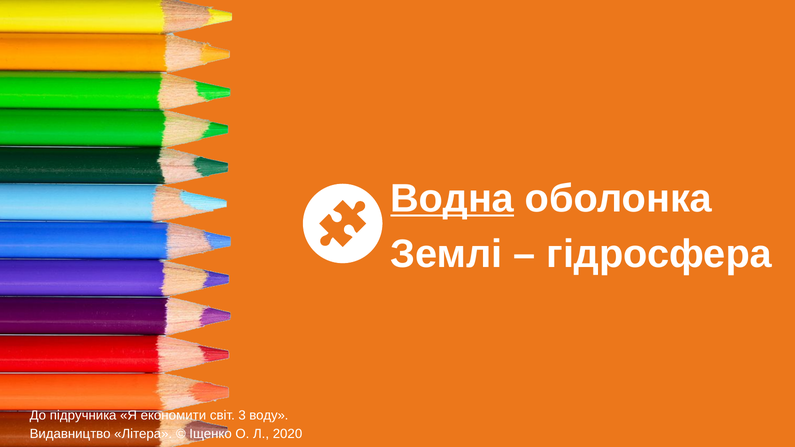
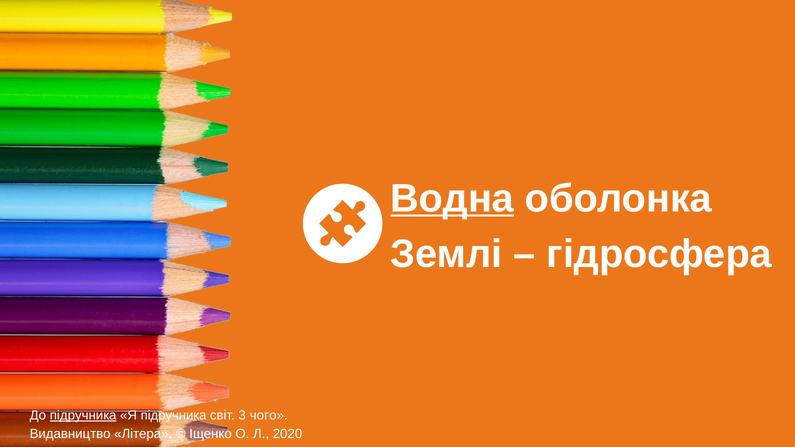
підручника at (83, 416) underline: none -> present
Я економити: економити -> підручника
воду: воду -> чого
